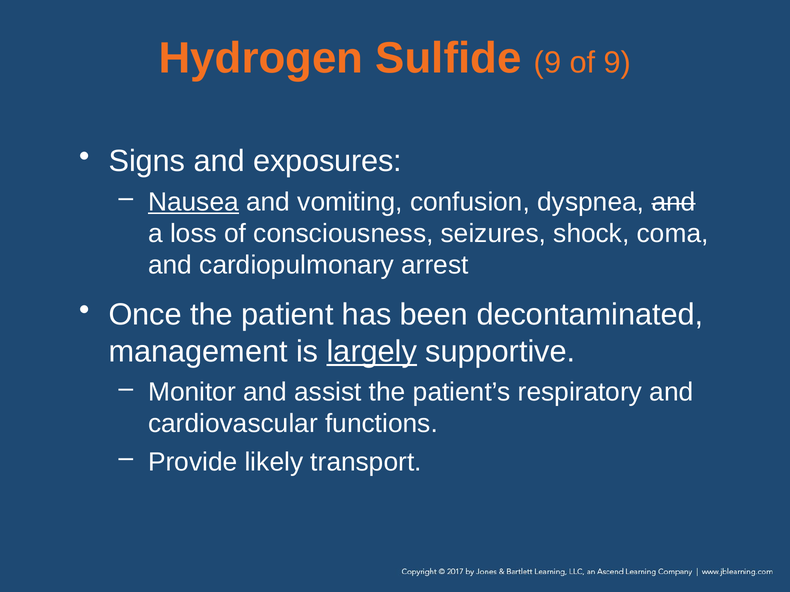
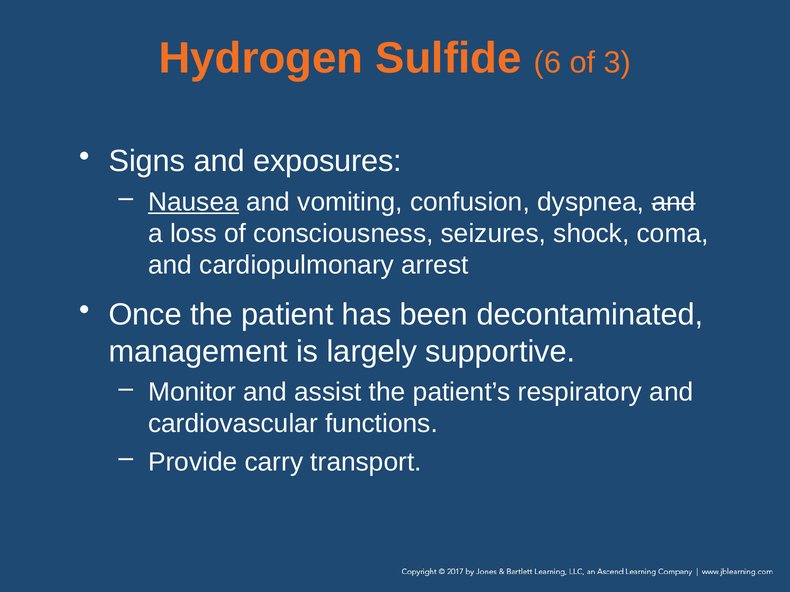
Sulfide 9: 9 -> 6
of 9: 9 -> 3
largely underline: present -> none
likely: likely -> carry
